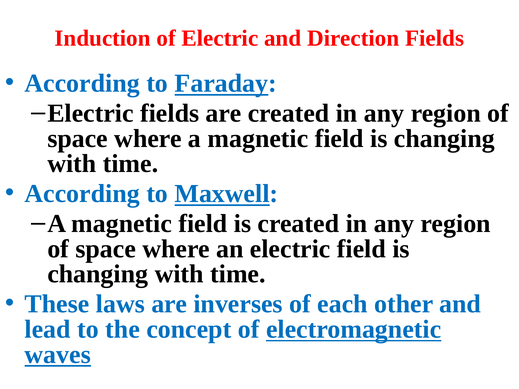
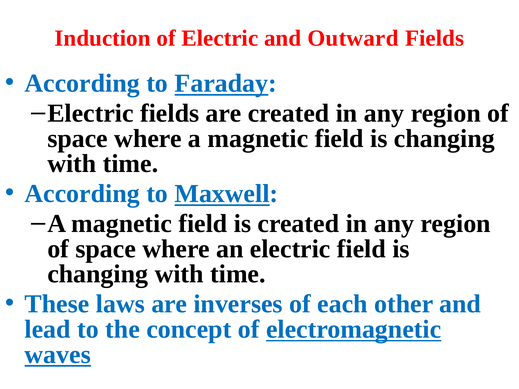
Direction: Direction -> Outward
